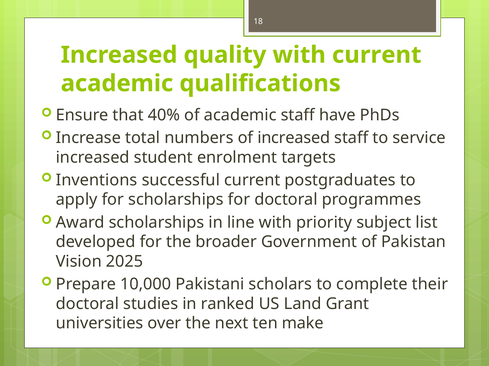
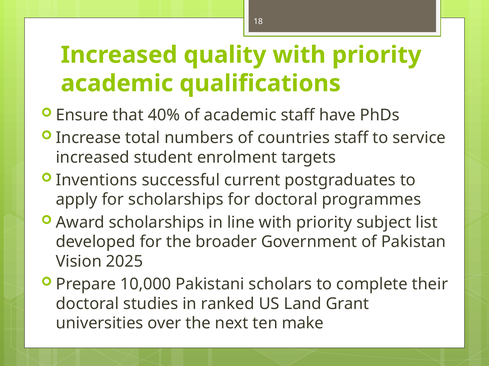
quality with current: current -> priority
of increased: increased -> countries
